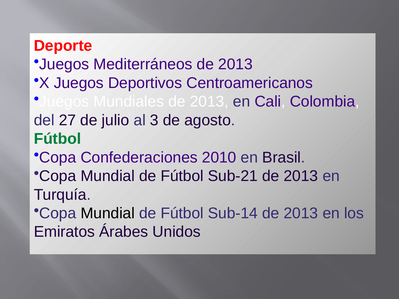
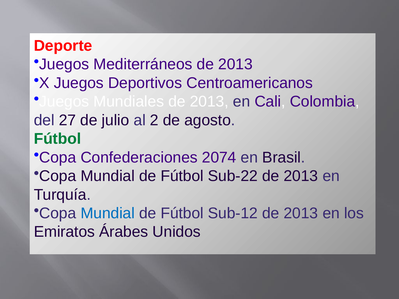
3: 3 -> 2
2010: 2010 -> 2074
Sub-21: Sub-21 -> Sub-22
Mundial at (108, 213) colour: black -> blue
Sub-14: Sub-14 -> Sub-12
